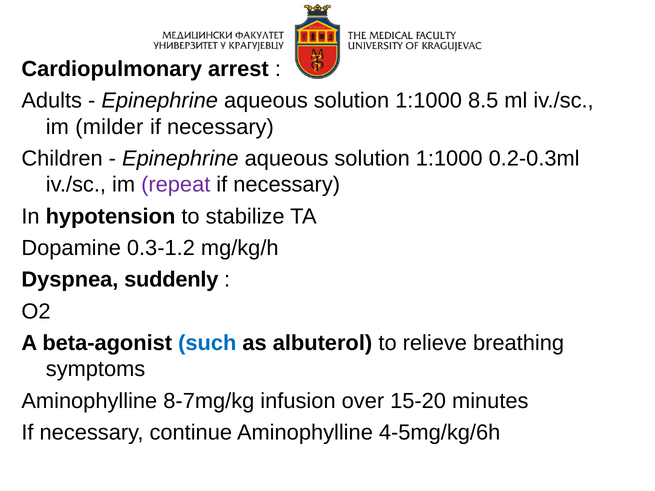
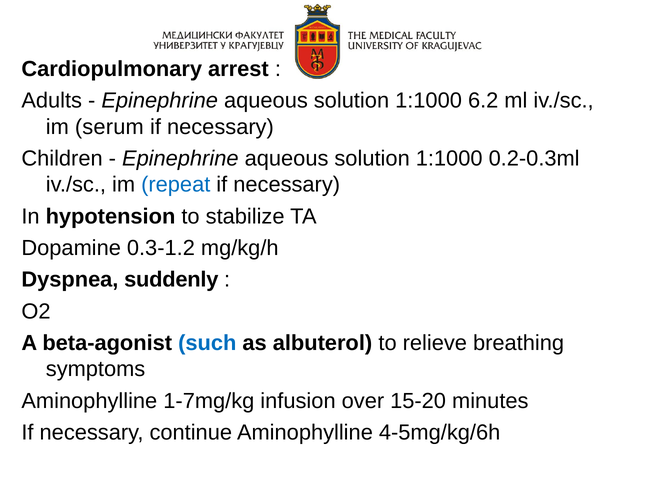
8.5: 8.5 -> 6.2
milder: milder -> serum
repeat colour: purple -> blue
8-7mg/kg: 8-7mg/kg -> 1-7mg/kg
